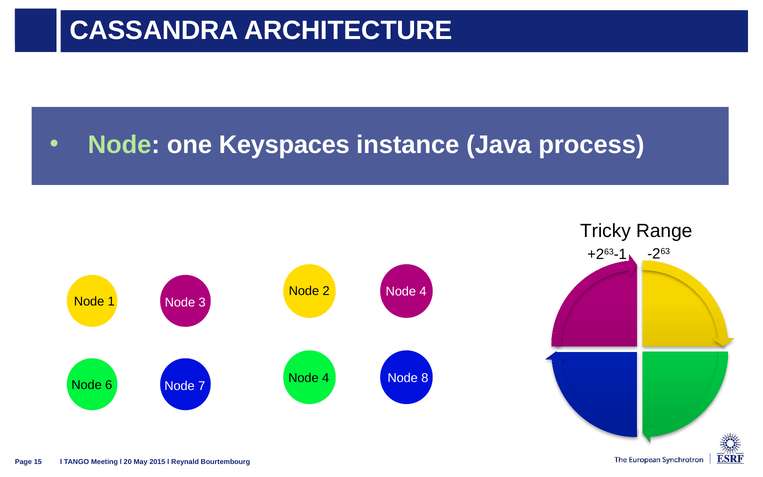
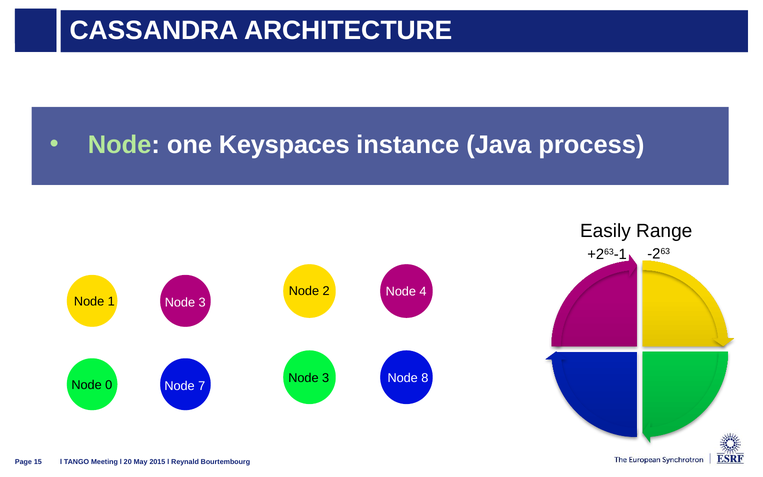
Tricky: Tricky -> Easily
4 at (326, 378): 4 -> 3
6: 6 -> 0
